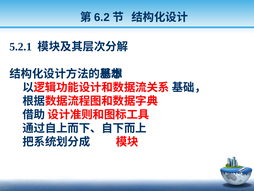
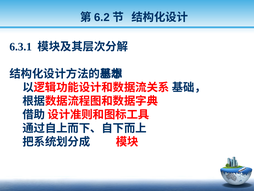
5.2.1: 5.2.1 -> 6.3.1
